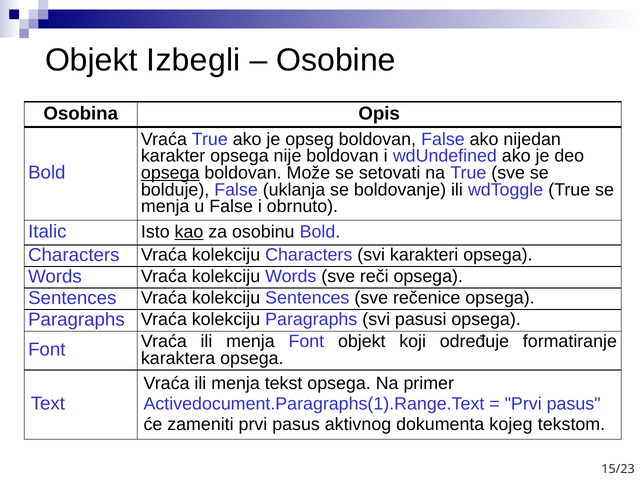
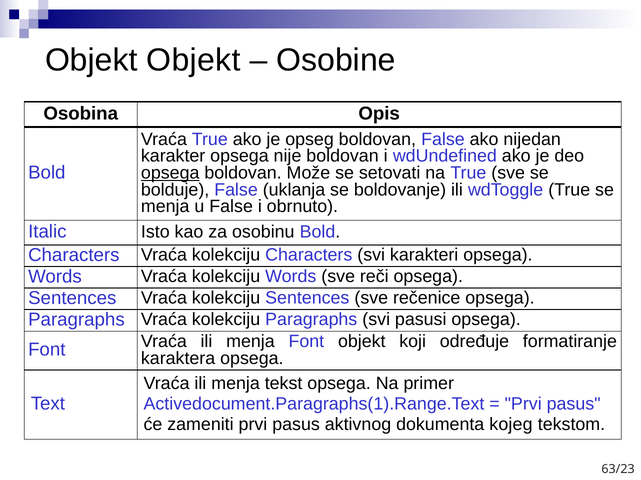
Objekt Izbegli: Izbegli -> Objekt
kao underline: present -> none
15/23: 15/23 -> 63/23
